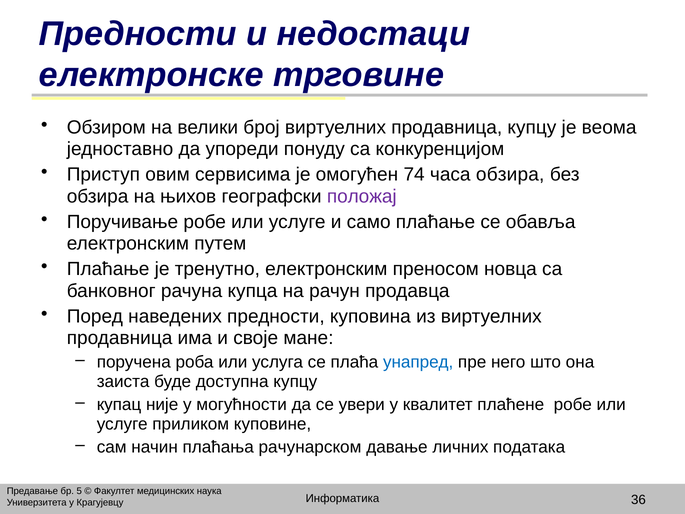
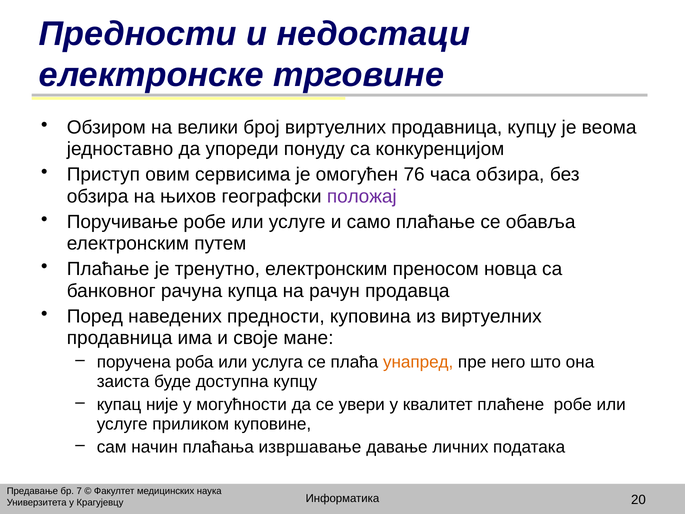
74: 74 -> 76
унапред colour: blue -> orange
рачунарском: рачунарском -> извршавање
5: 5 -> 7
36: 36 -> 20
